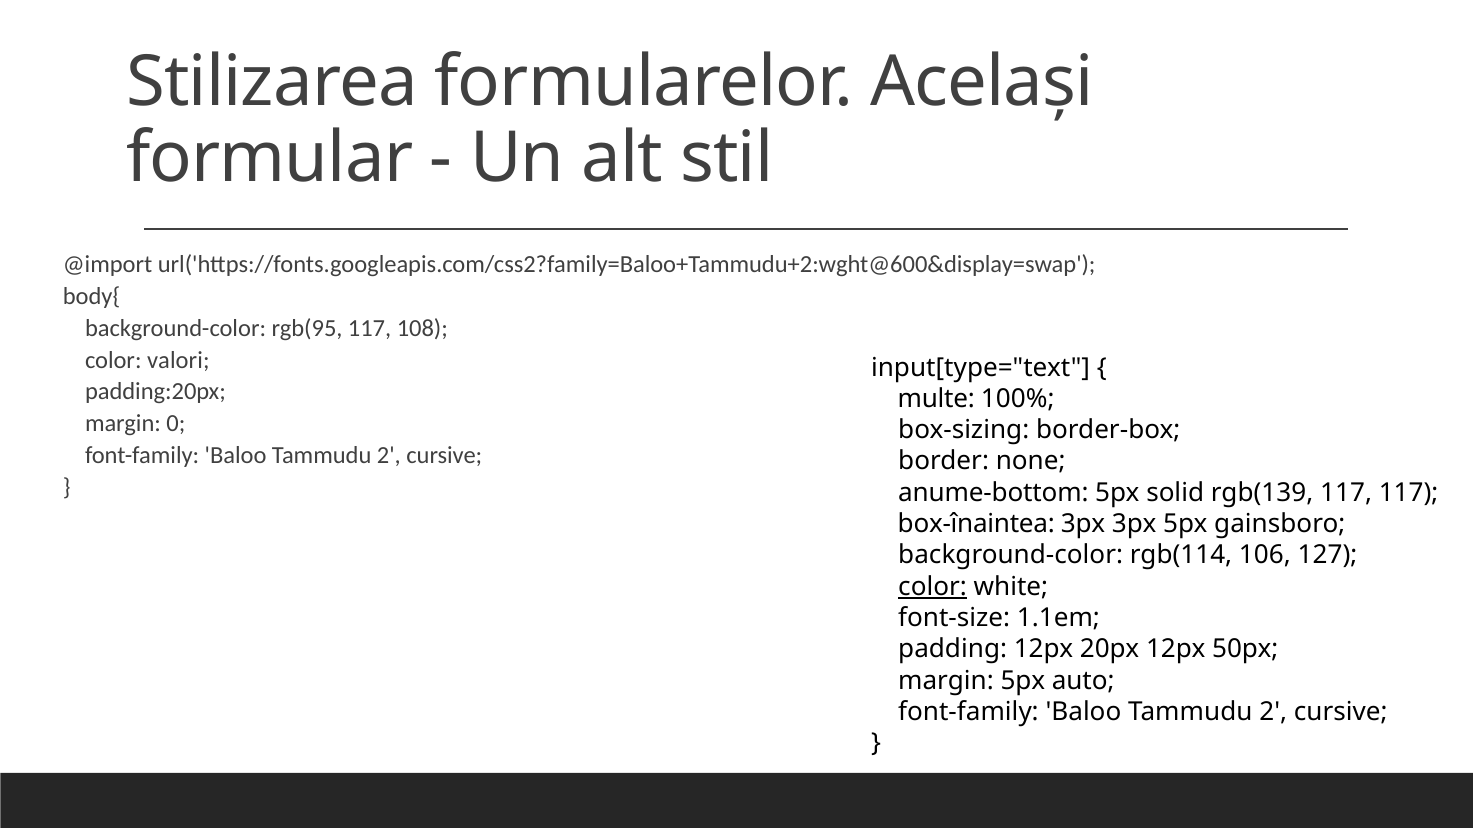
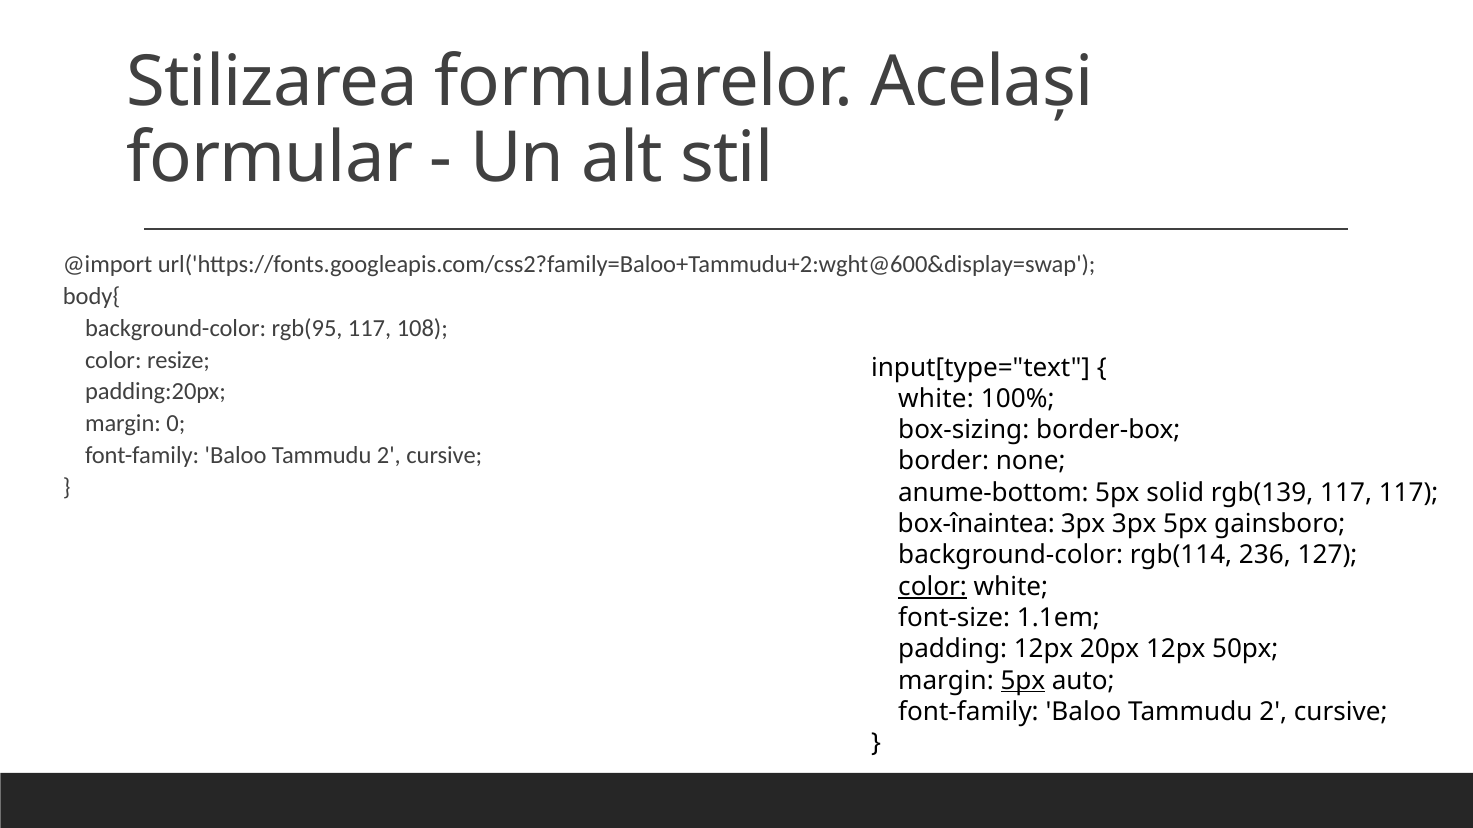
valori: valori -> resize
multe at (936, 399): multe -> white
106: 106 -> 236
5px at (1023, 681) underline: none -> present
